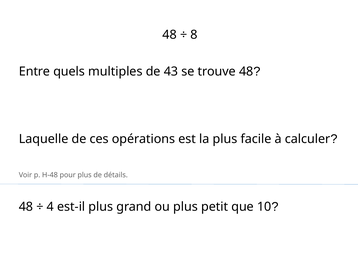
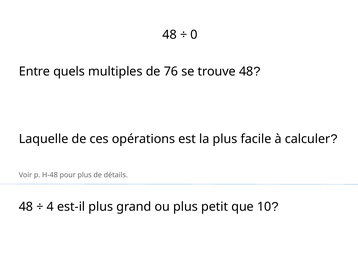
8: 8 -> 0
43: 43 -> 76
